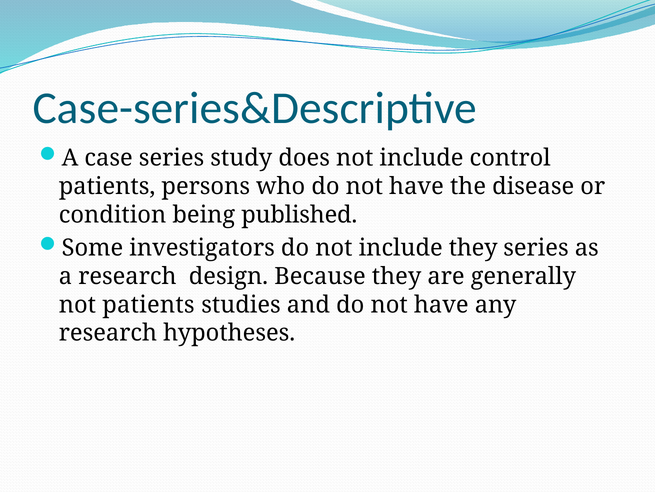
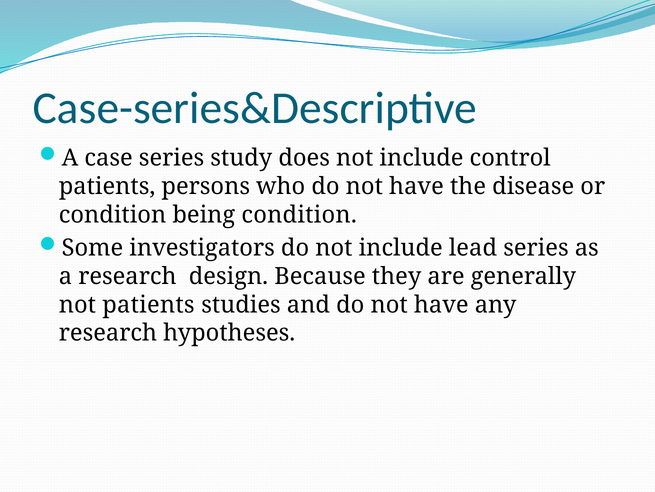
being published: published -> condition
include they: they -> lead
